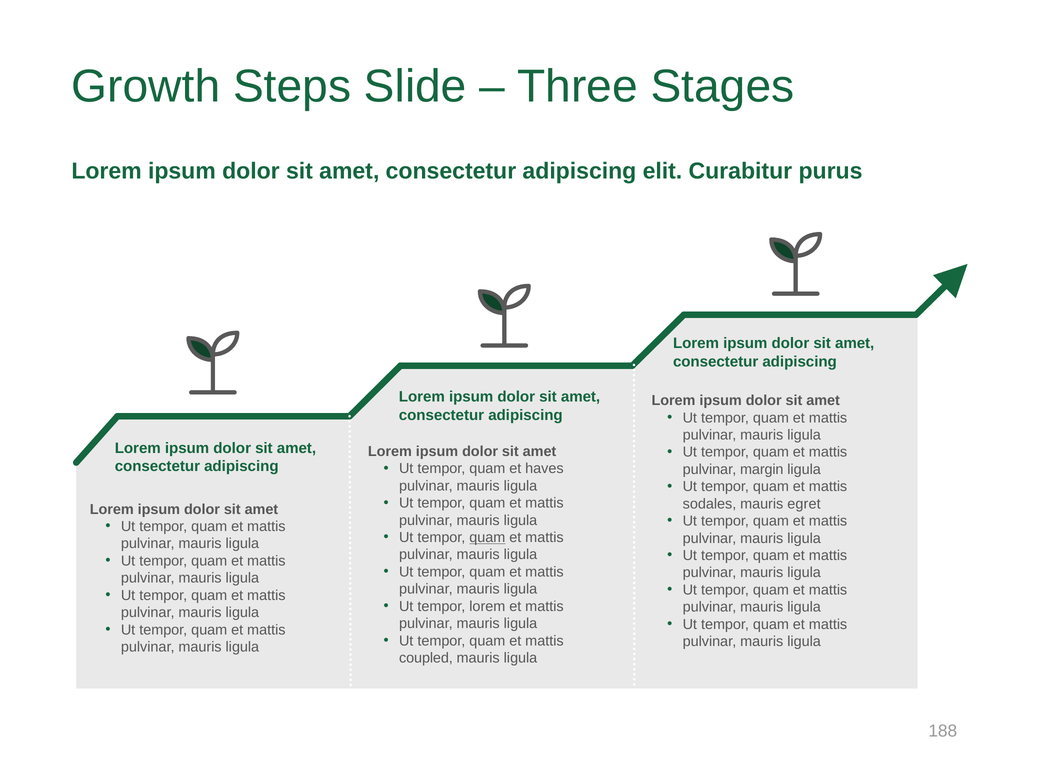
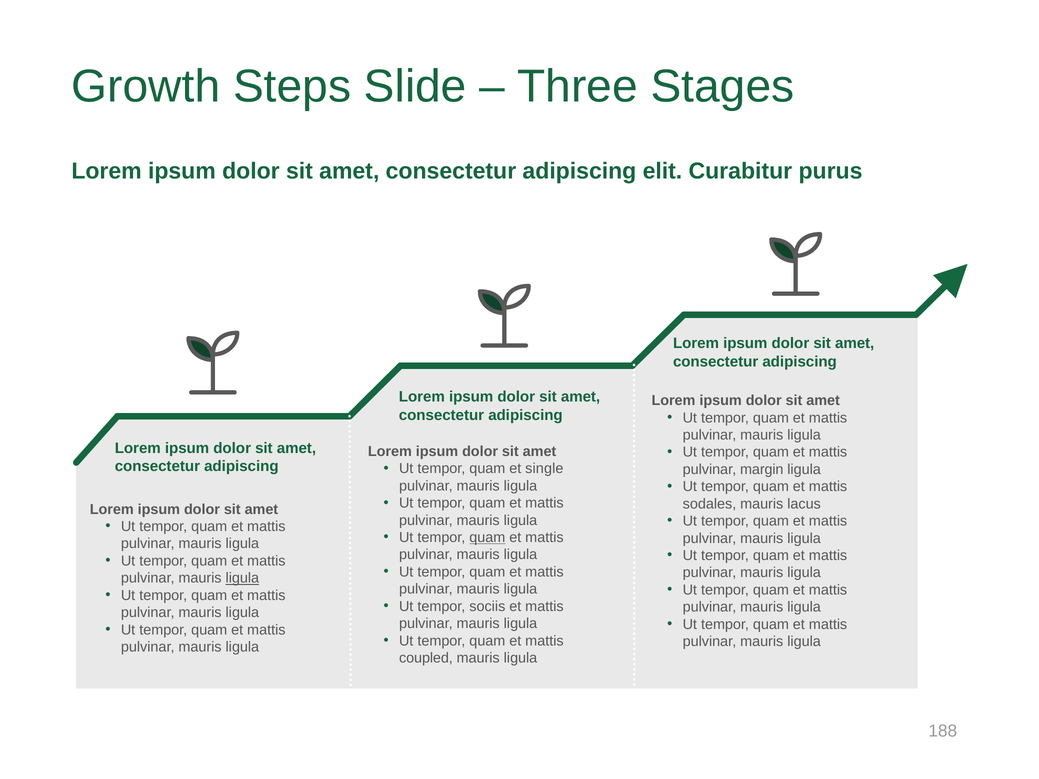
haves: haves -> single
egret: egret -> lacus
ligula at (242, 578) underline: none -> present
tempor lorem: lorem -> sociis
